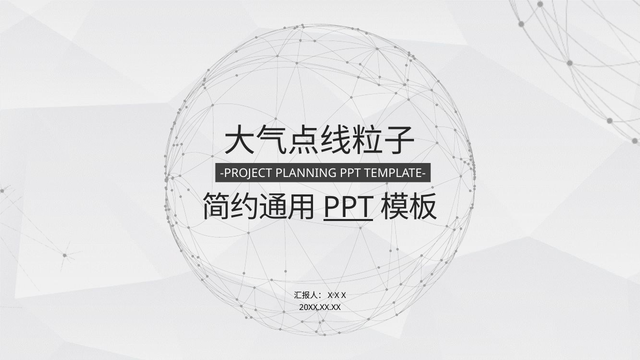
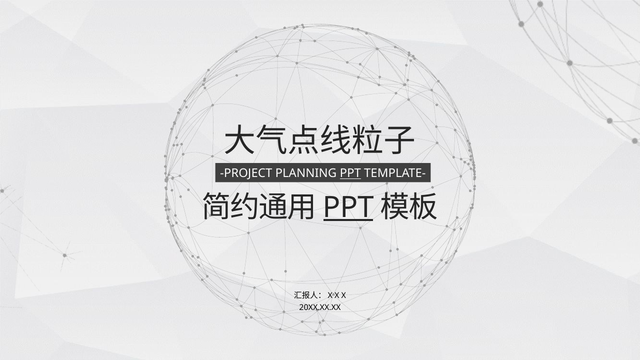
PPT at (350, 173) underline: none -> present
